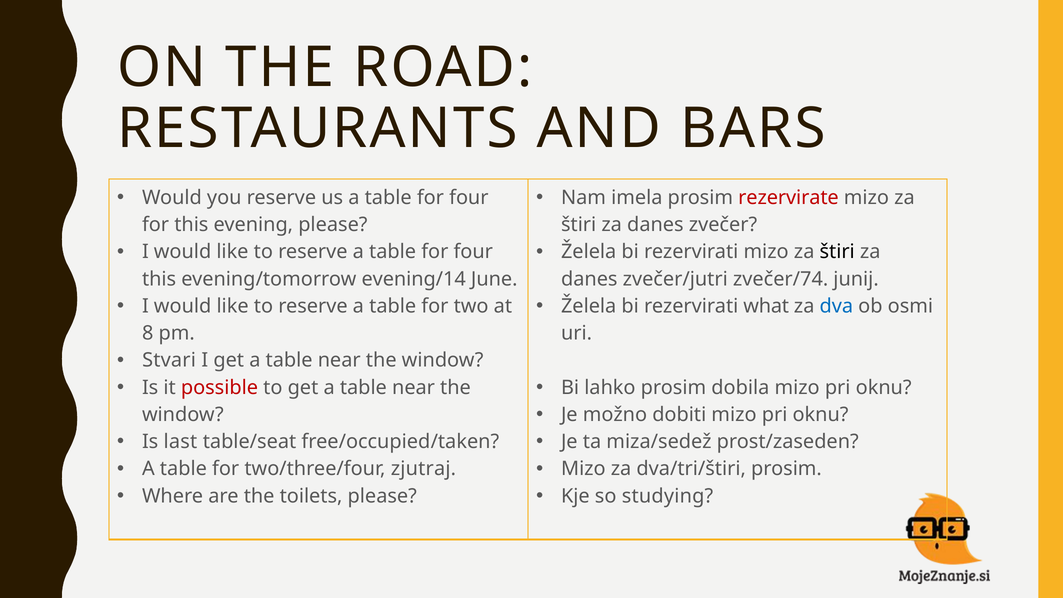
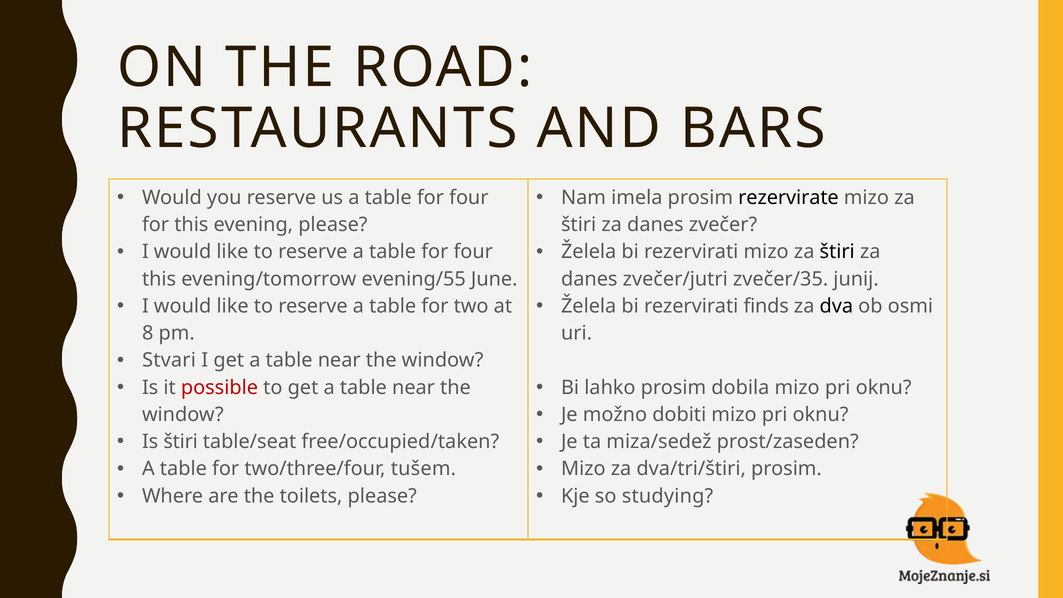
rezervirate colour: red -> black
evening/14: evening/14 -> evening/55
zvečer/74: zvečer/74 -> zvečer/35
what: what -> finds
dva colour: blue -> black
Is last: last -> štiri
zjutraj: zjutraj -> tušem
